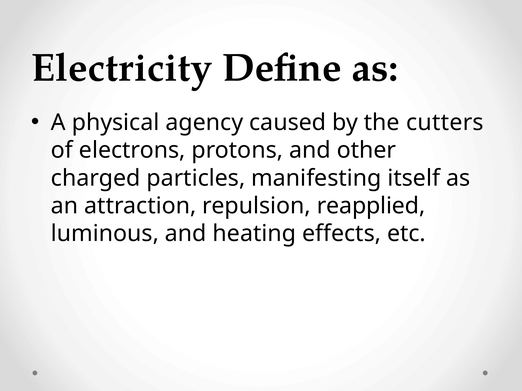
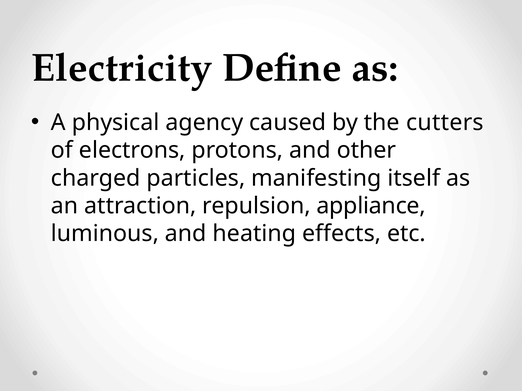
reapplied: reapplied -> appliance
